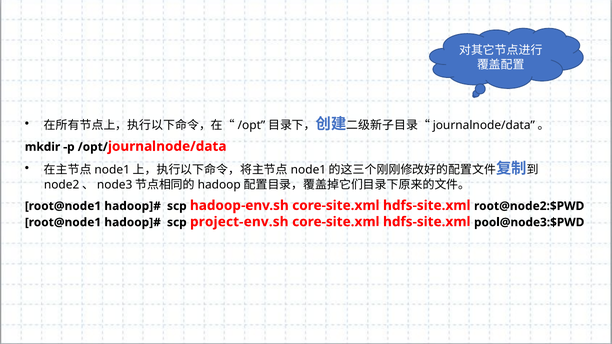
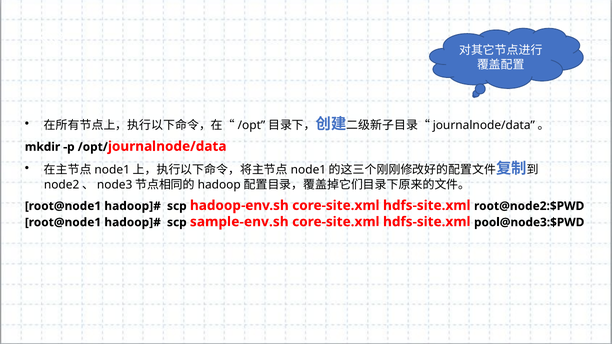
project-env.sh: project-env.sh -> sample-env.sh
